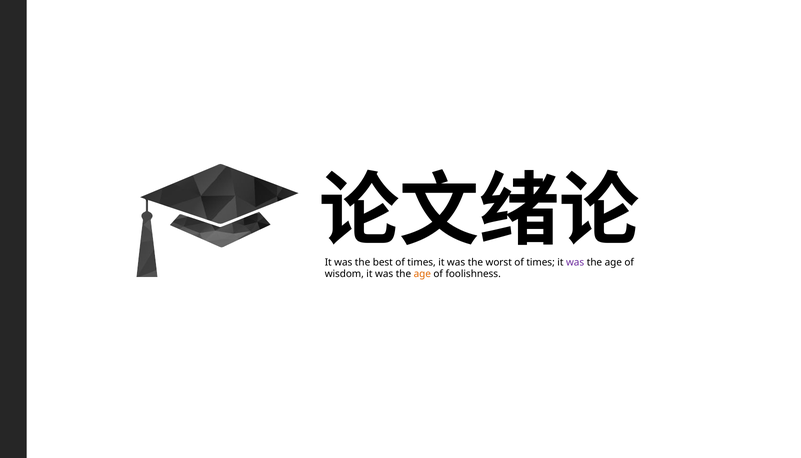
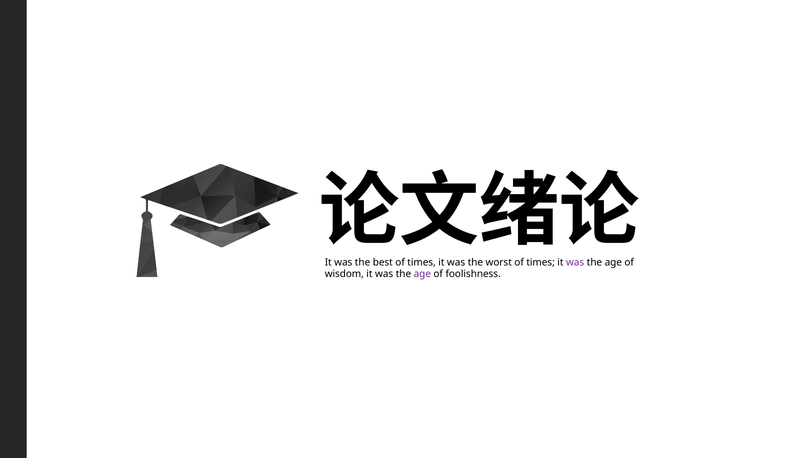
age at (422, 274) colour: orange -> purple
